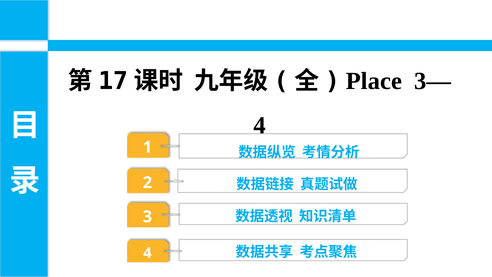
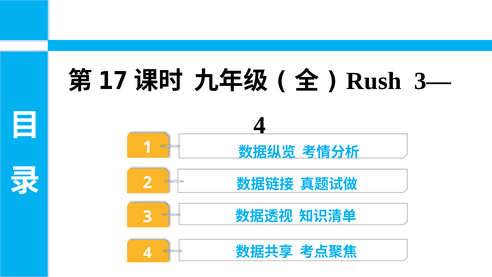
Place: Place -> Rush
